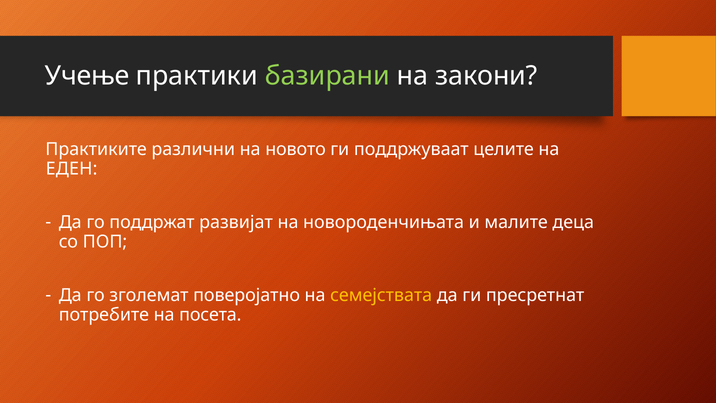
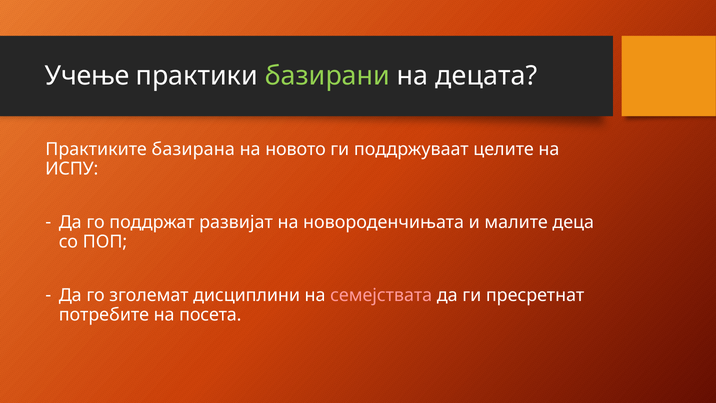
закони: закони -> децата
различни: различни -> базирана
ЕДЕН: ЕДЕН -> ИСПУ
поверојатно: поверојатно -> дисциплини
семејствата colour: yellow -> pink
